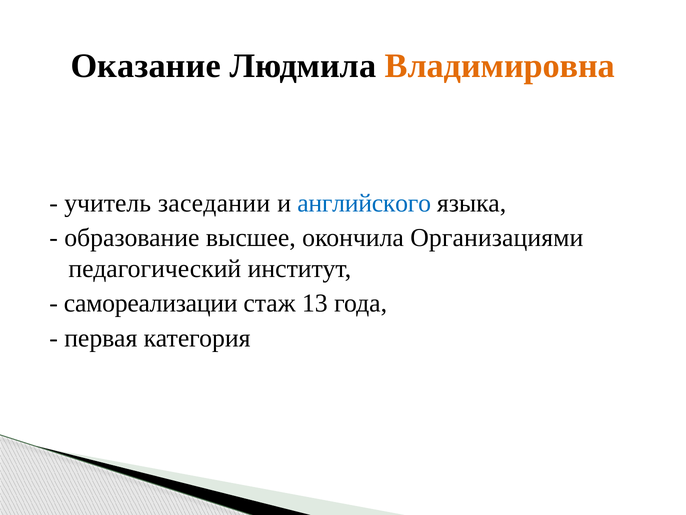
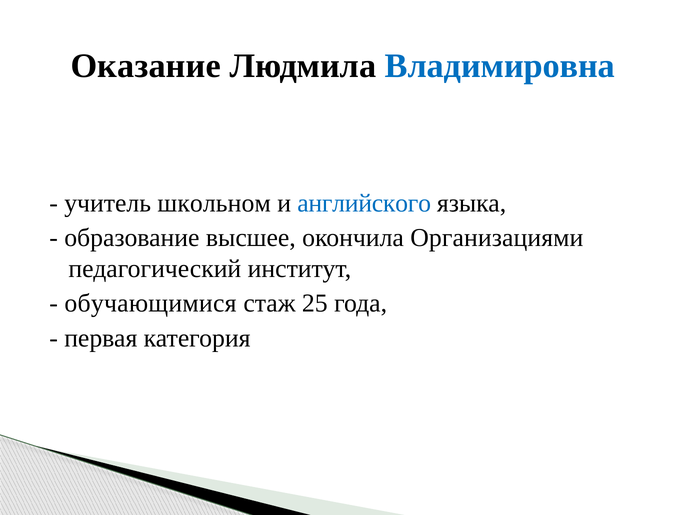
Владимировна colour: orange -> blue
заседании: заседании -> школьном
самореализации: самореализации -> обучающимися
13: 13 -> 25
